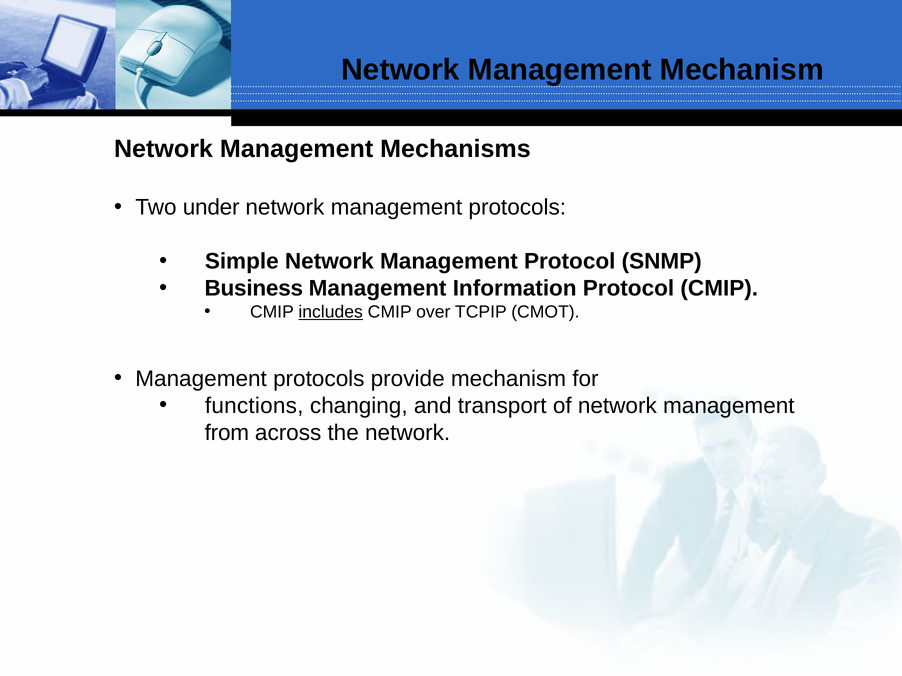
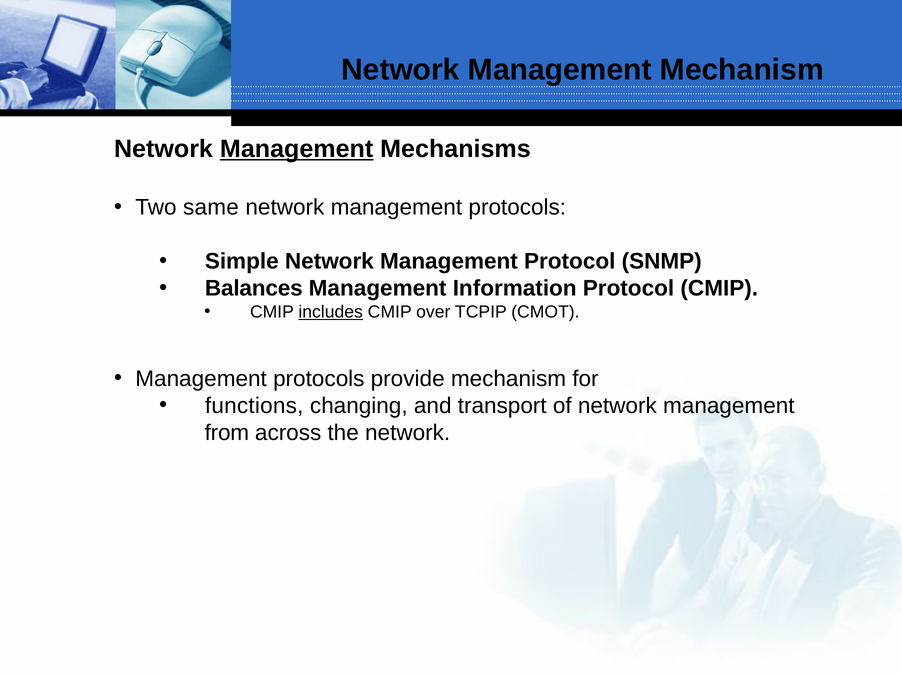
Management at (297, 149) underline: none -> present
under: under -> same
Business: Business -> Balances
